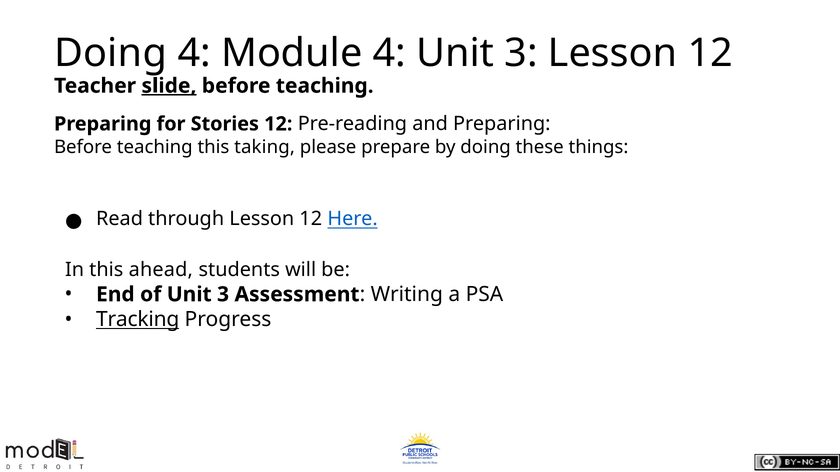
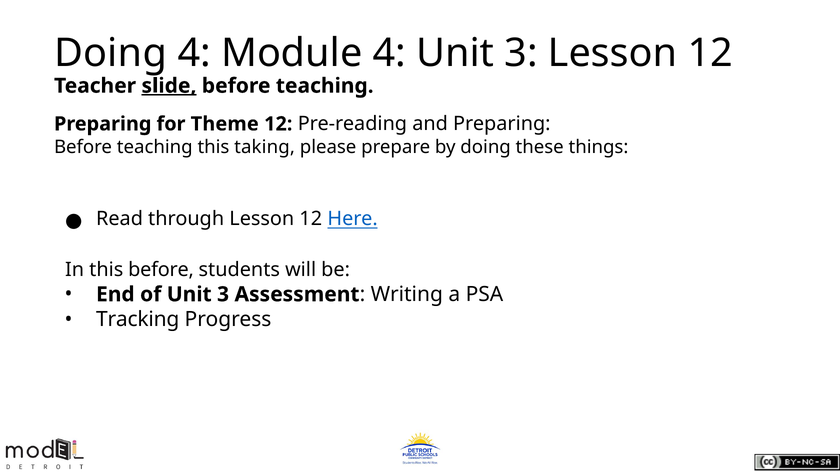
Stories: Stories -> Theme
this ahead: ahead -> before
Tracking underline: present -> none
